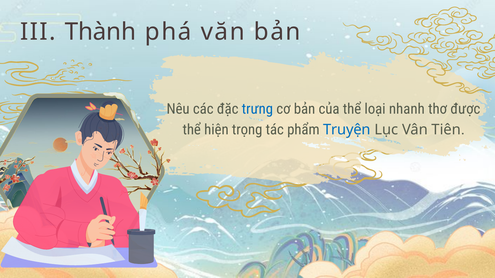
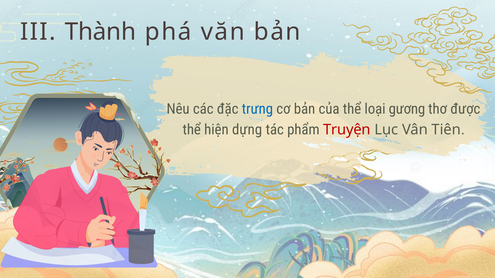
nhanh: nhanh -> gương
trọng: trọng -> dựng
Truyện colour: blue -> red
